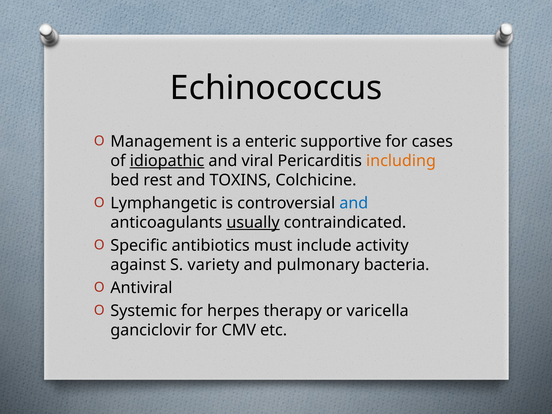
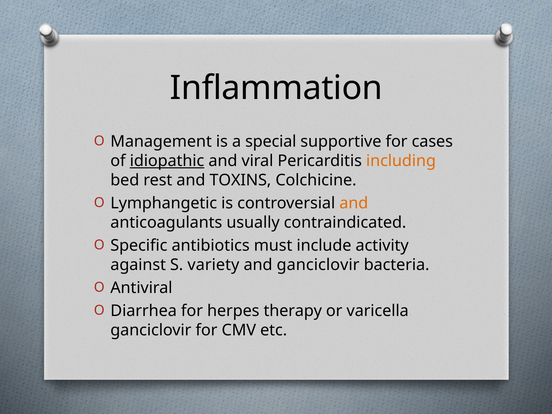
Echinococcus: Echinococcus -> Inflammation
enteric: enteric -> special
and at (354, 203) colour: blue -> orange
usually underline: present -> none
and pulmonary: pulmonary -> ganciclovir
Systemic: Systemic -> Diarrhea
